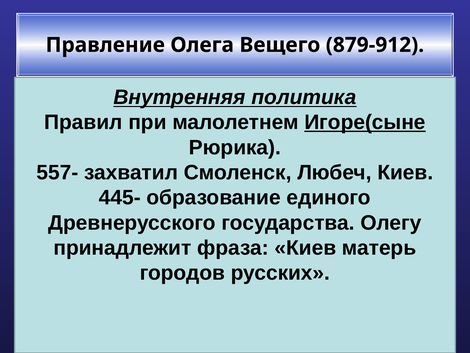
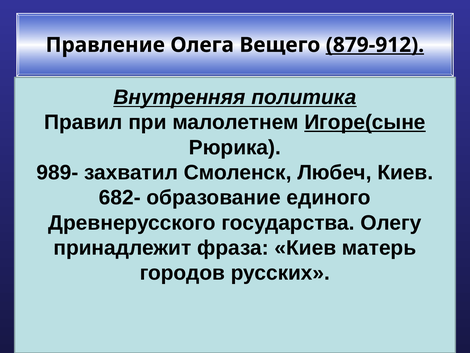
879-912 underline: none -> present
557-: 557- -> 989-
445-: 445- -> 682-
